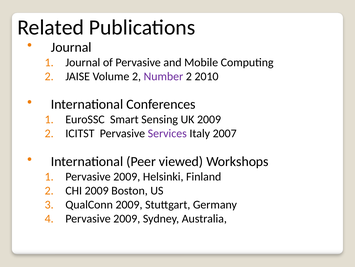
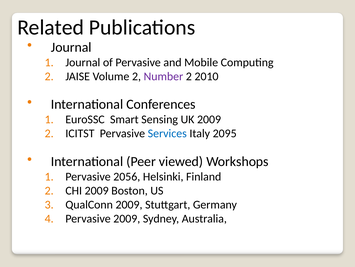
Services colour: purple -> blue
2007: 2007 -> 2095
2009 at (127, 176): 2009 -> 2056
